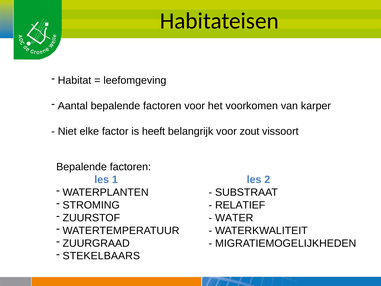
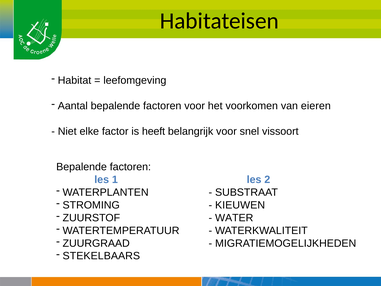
karper: karper -> eieren
zout: zout -> snel
RELATIEF: RELATIEF -> KIEUWEN
